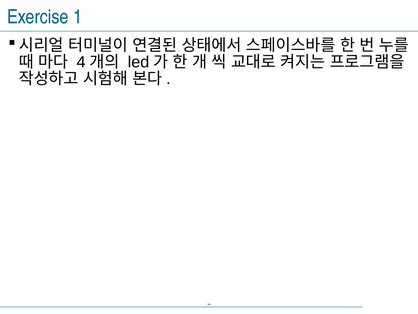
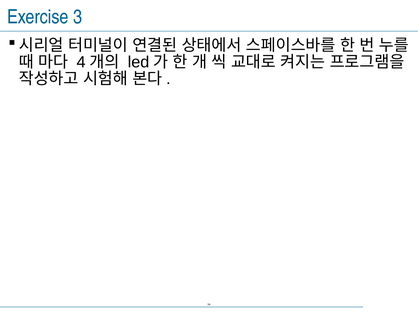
1: 1 -> 3
